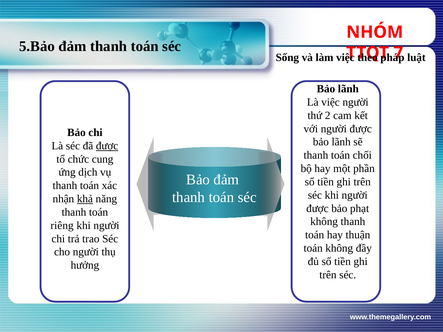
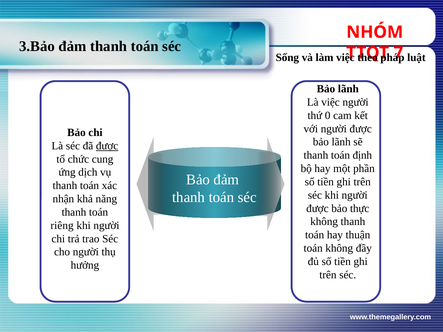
5.Bảo: 5.Bảo -> 3.Bảo
2: 2 -> 0
chối: chối -> định
khả underline: present -> none
phạt: phạt -> thực
